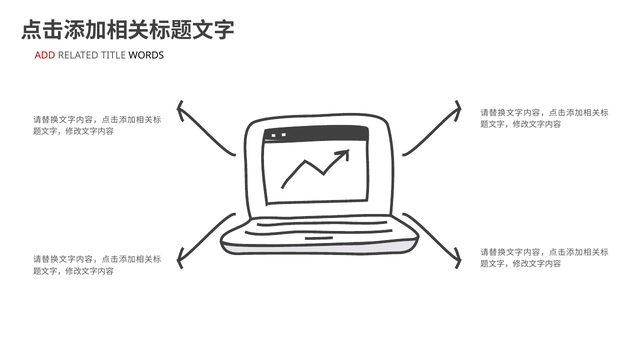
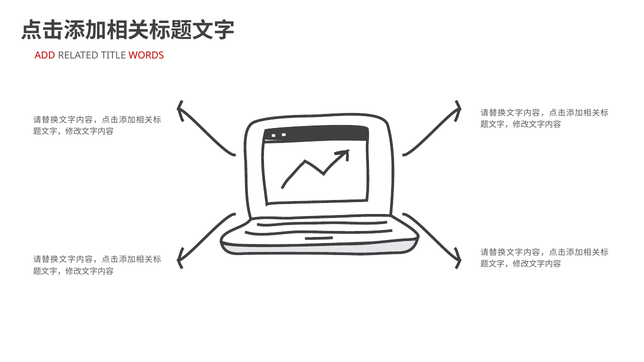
WORDS colour: black -> red
